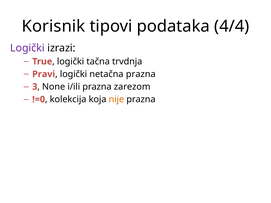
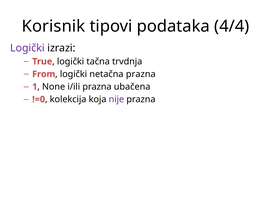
Pravi: Pravi -> From
3: 3 -> 1
zarezom: zarezom -> ubačena
nije colour: orange -> purple
